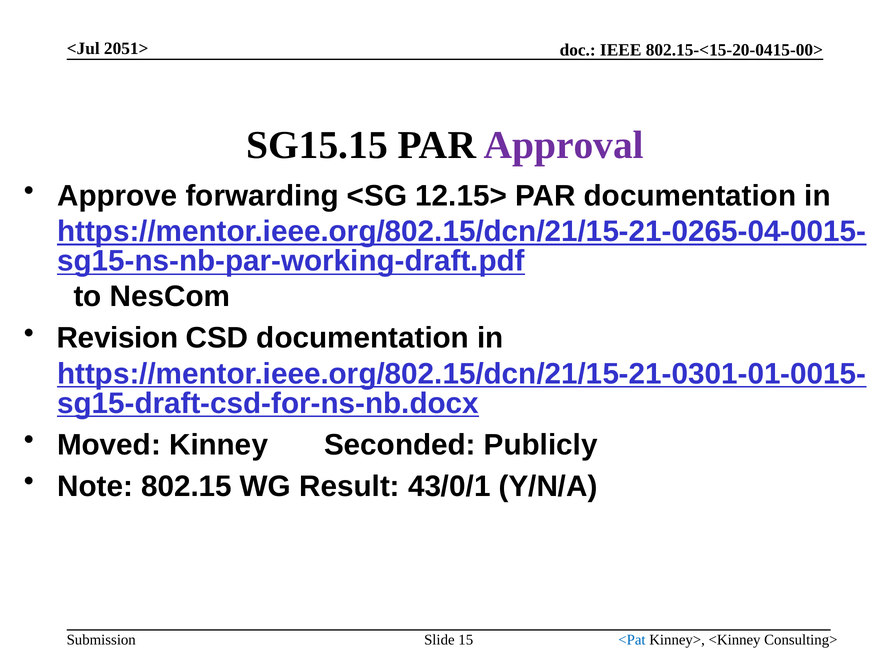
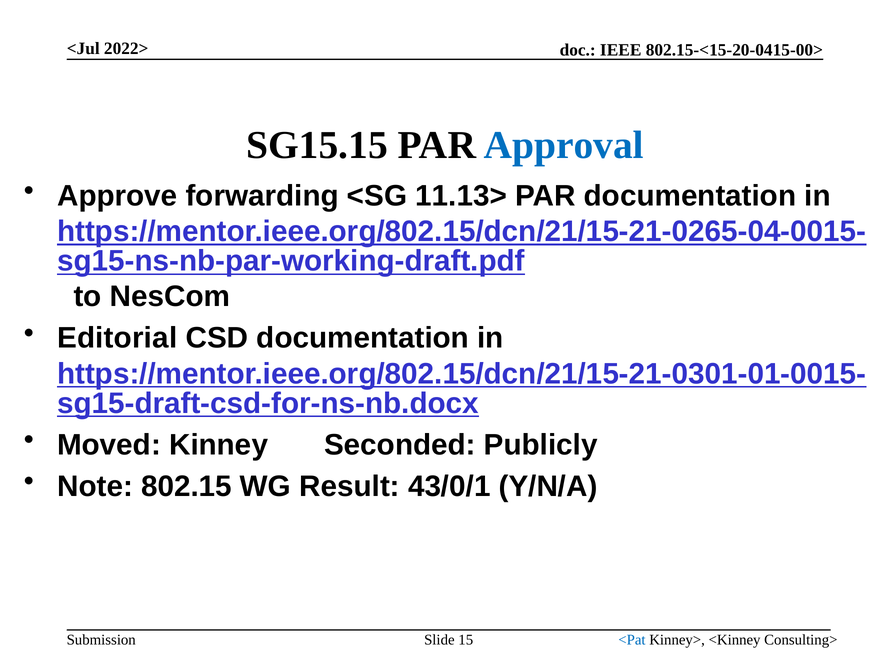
2051>: 2051> -> 2022>
Approval colour: purple -> blue
12.15>: 12.15> -> 11.13>
Revision: Revision -> Editorial
